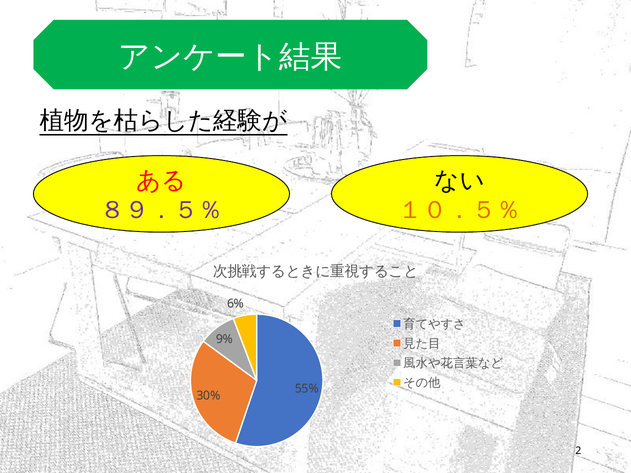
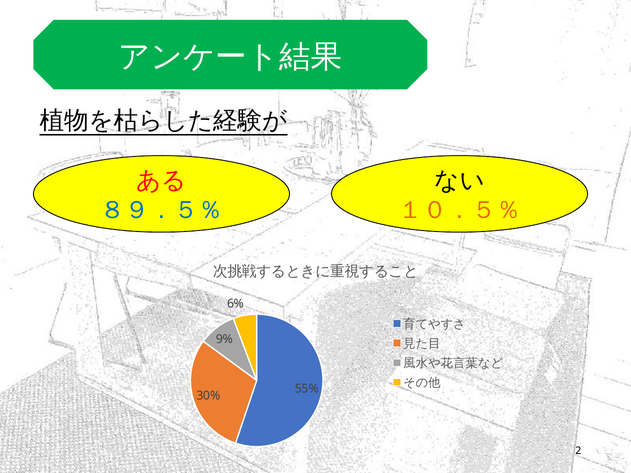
８９．５％ colour: purple -> blue
